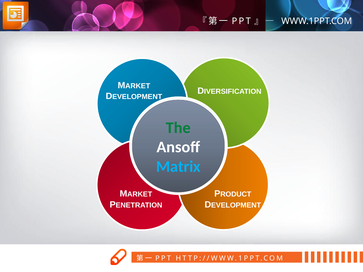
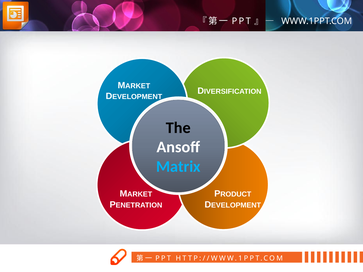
The colour: green -> black
